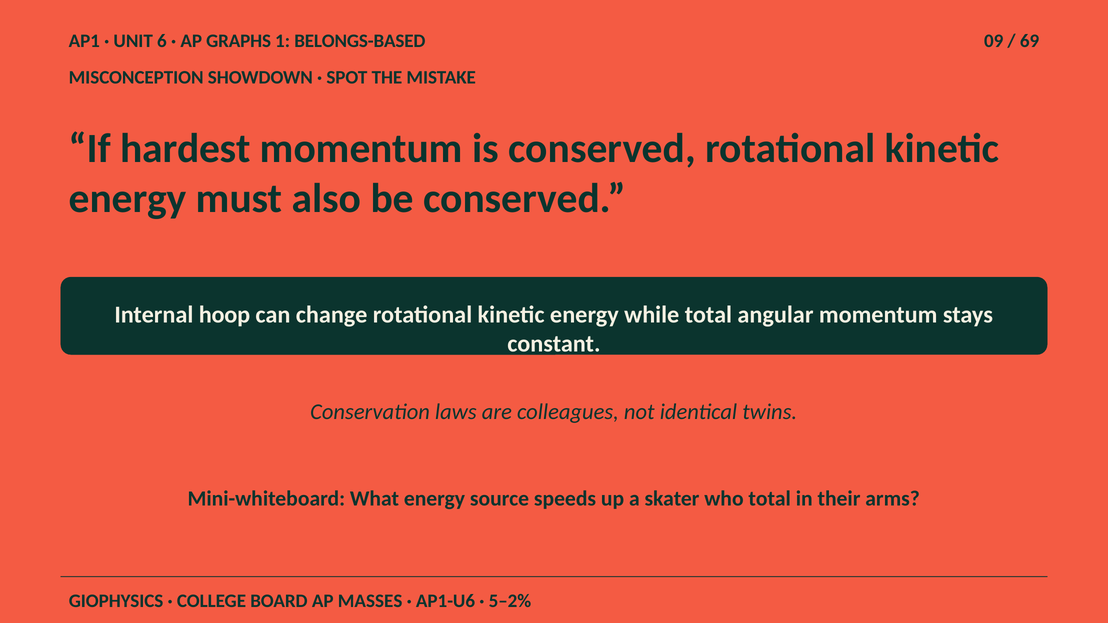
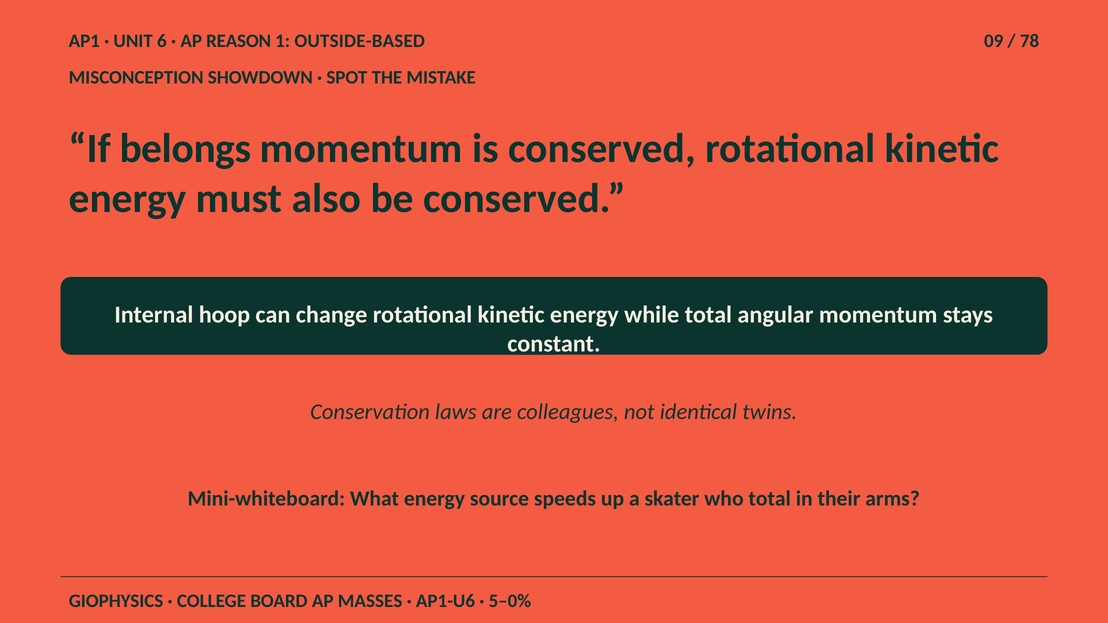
GRAPHS: GRAPHS -> REASON
BELONGS-BASED: BELONGS-BASED -> OUTSIDE-BASED
69: 69 -> 78
hardest: hardest -> belongs
5–2%: 5–2% -> 5–0%
